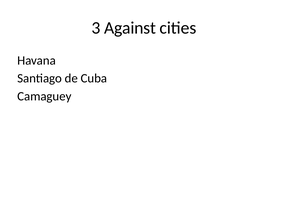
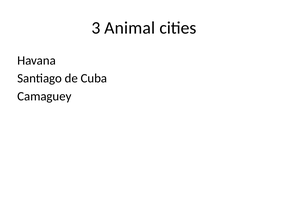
Against: Against -> Animal
